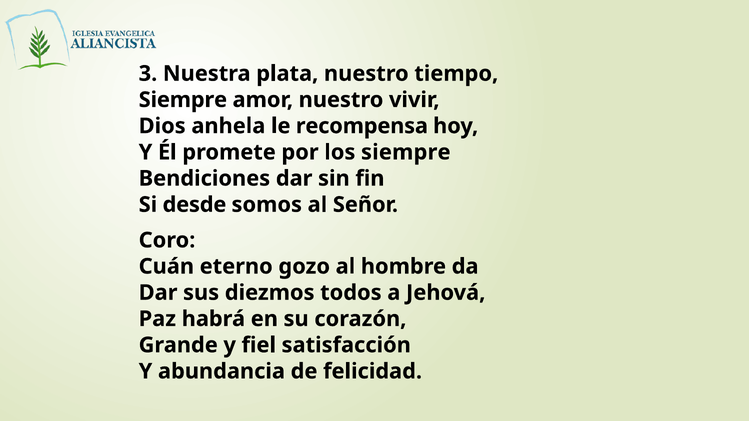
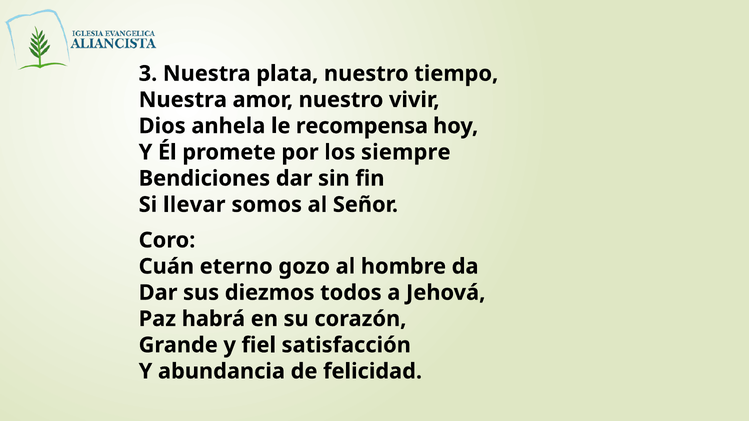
Siempre at (183, 100): Siempre -> Nuestra
desde: desde -> llevar
